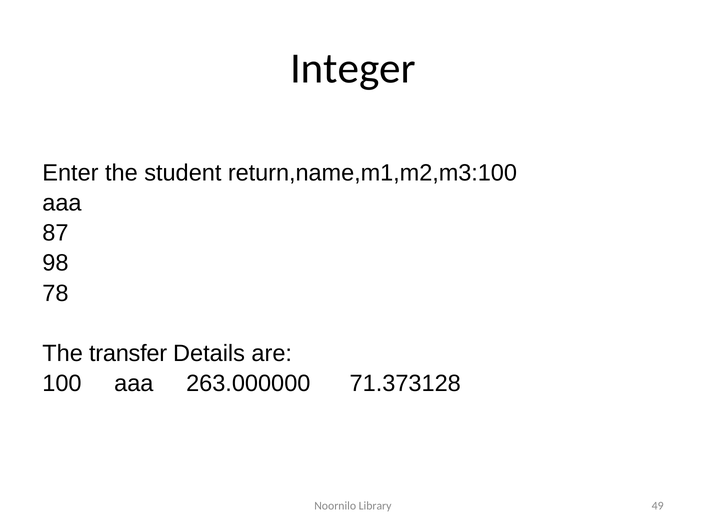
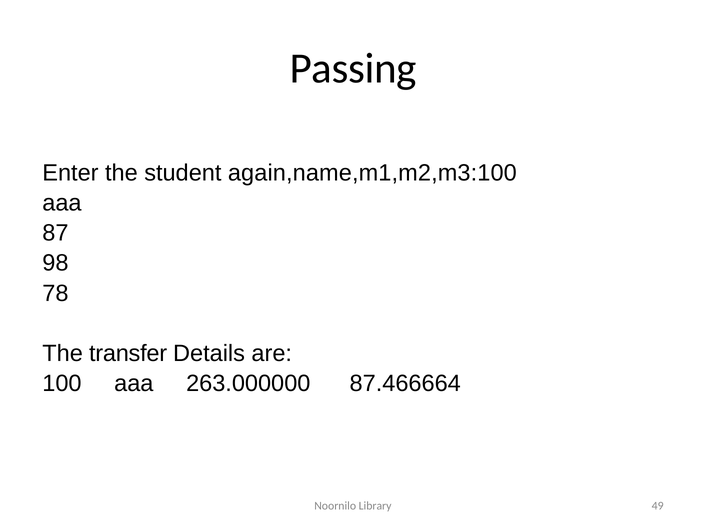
Integer: Integer -> Passing
return,name,m1,m2,m3:100: return,name,m1,m2,m3:100 -> again,name,m1,m2,m3:100
71.373128: 71.373128 -> 87.466664
